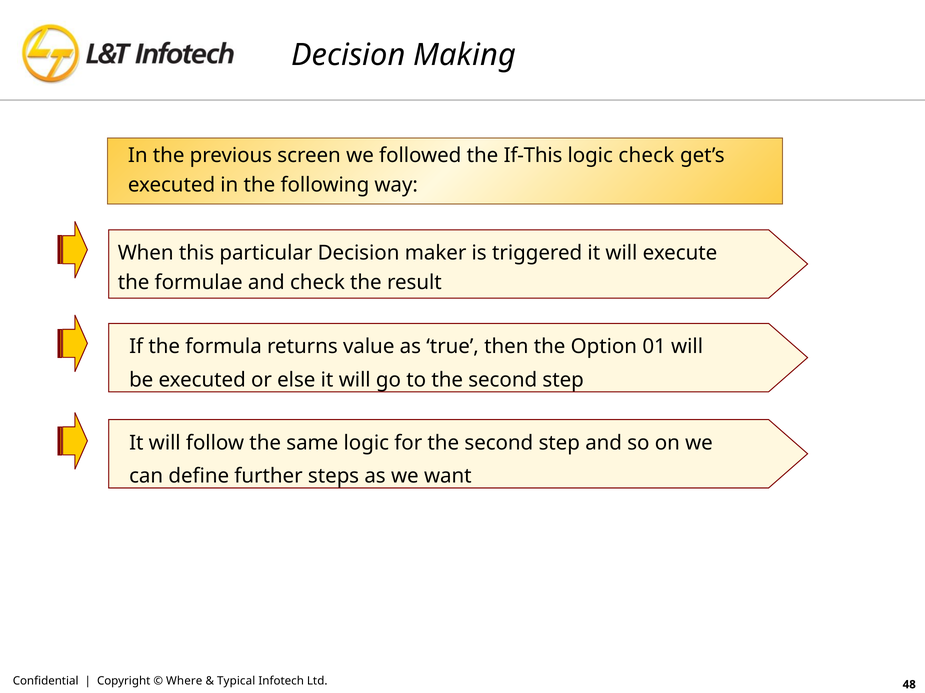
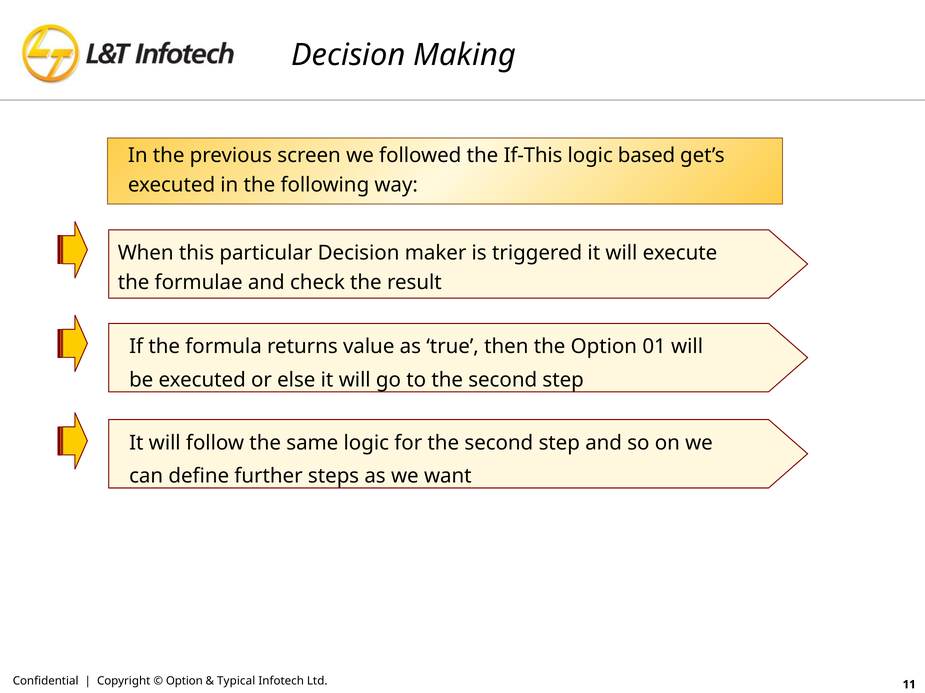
logic check: check -> based
Where at (184, 682): Where -> Option
48: 48 -> 11
